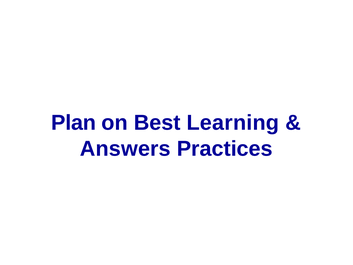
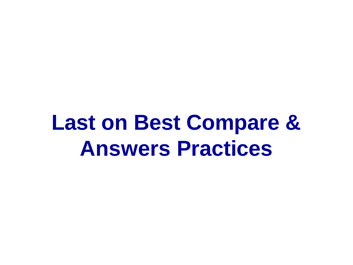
Plan: Plan -> Last
Learning: Learning -> Compare
